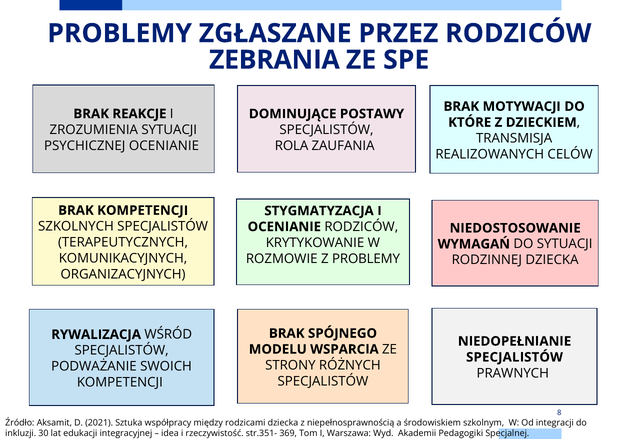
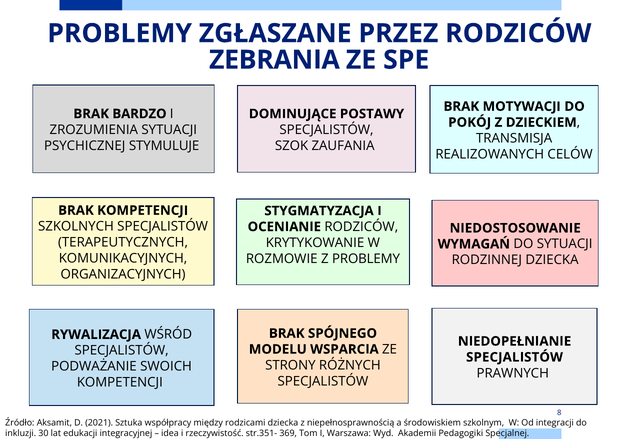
REAKCJE: REAKCJE -> BARDZO
KTÓRE: KTÓRE -> POKÓJ
PSYCHICZNEJ OCENIANIE: OCENIANIE -> STYMULUJE
ROLA: ROLA -> SZOK
